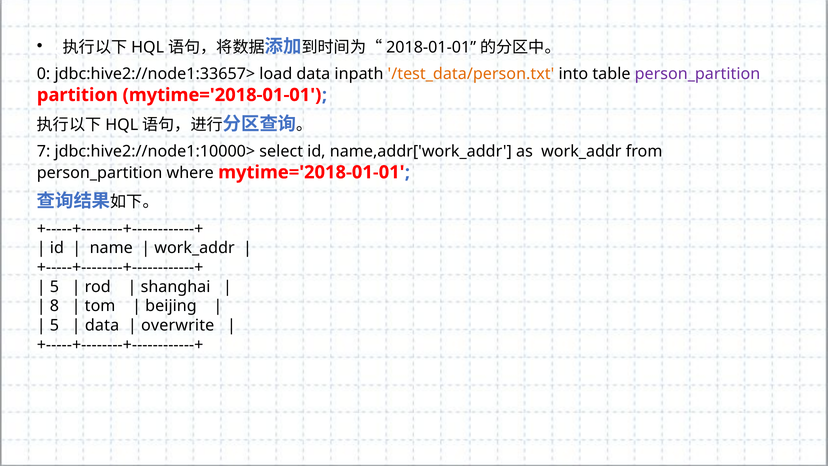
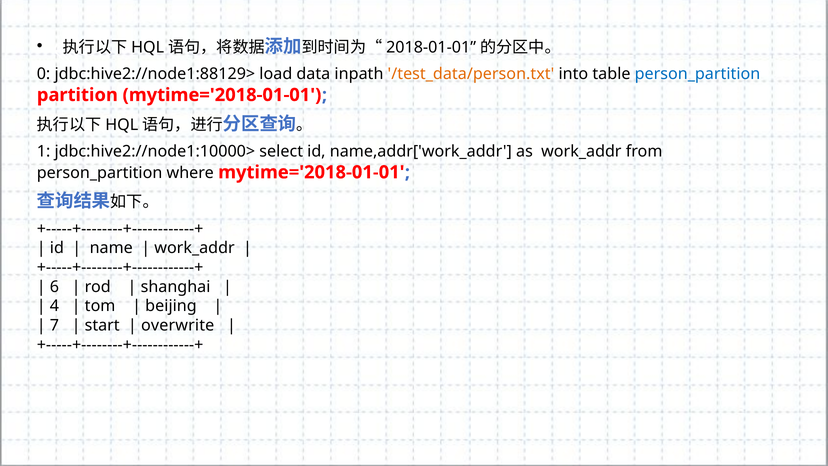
jdbc:hive2://node1:33657>: jdbc:hive2://node1:33657> -> jdbc:hive2://node1:88129>
person_partition at (697, 74) colour: purple -> blue
7: 7 -> 1
5 at (54, 287): 5 -> 6
8: 8 -> 4
5 at (54, 325): 5 -> 7
data at (102, 325): data -> start
